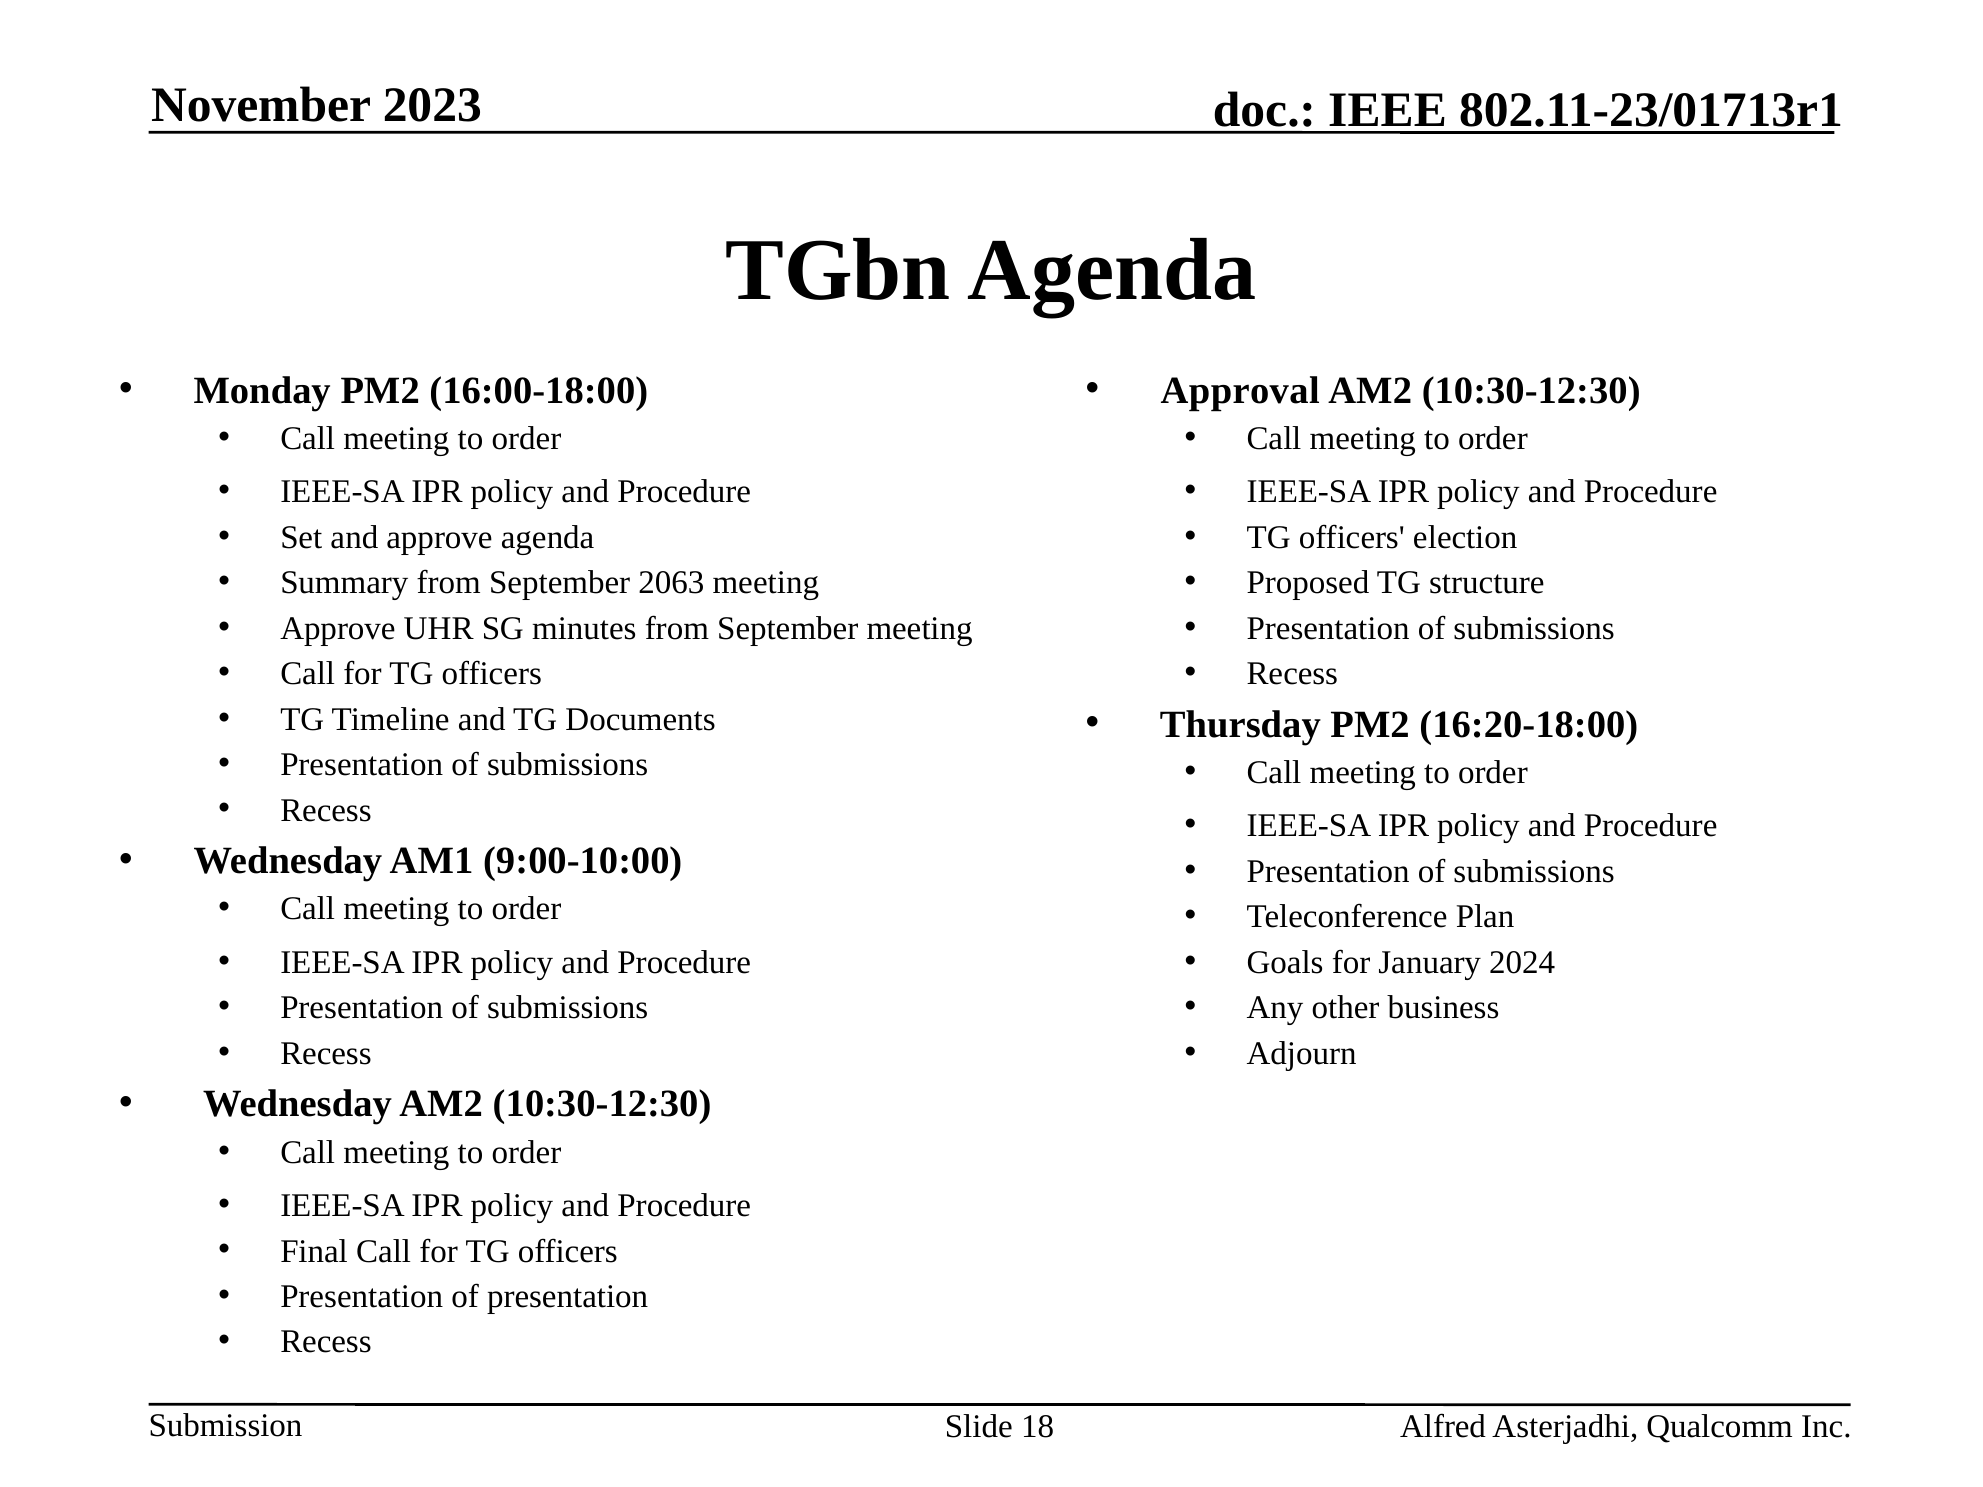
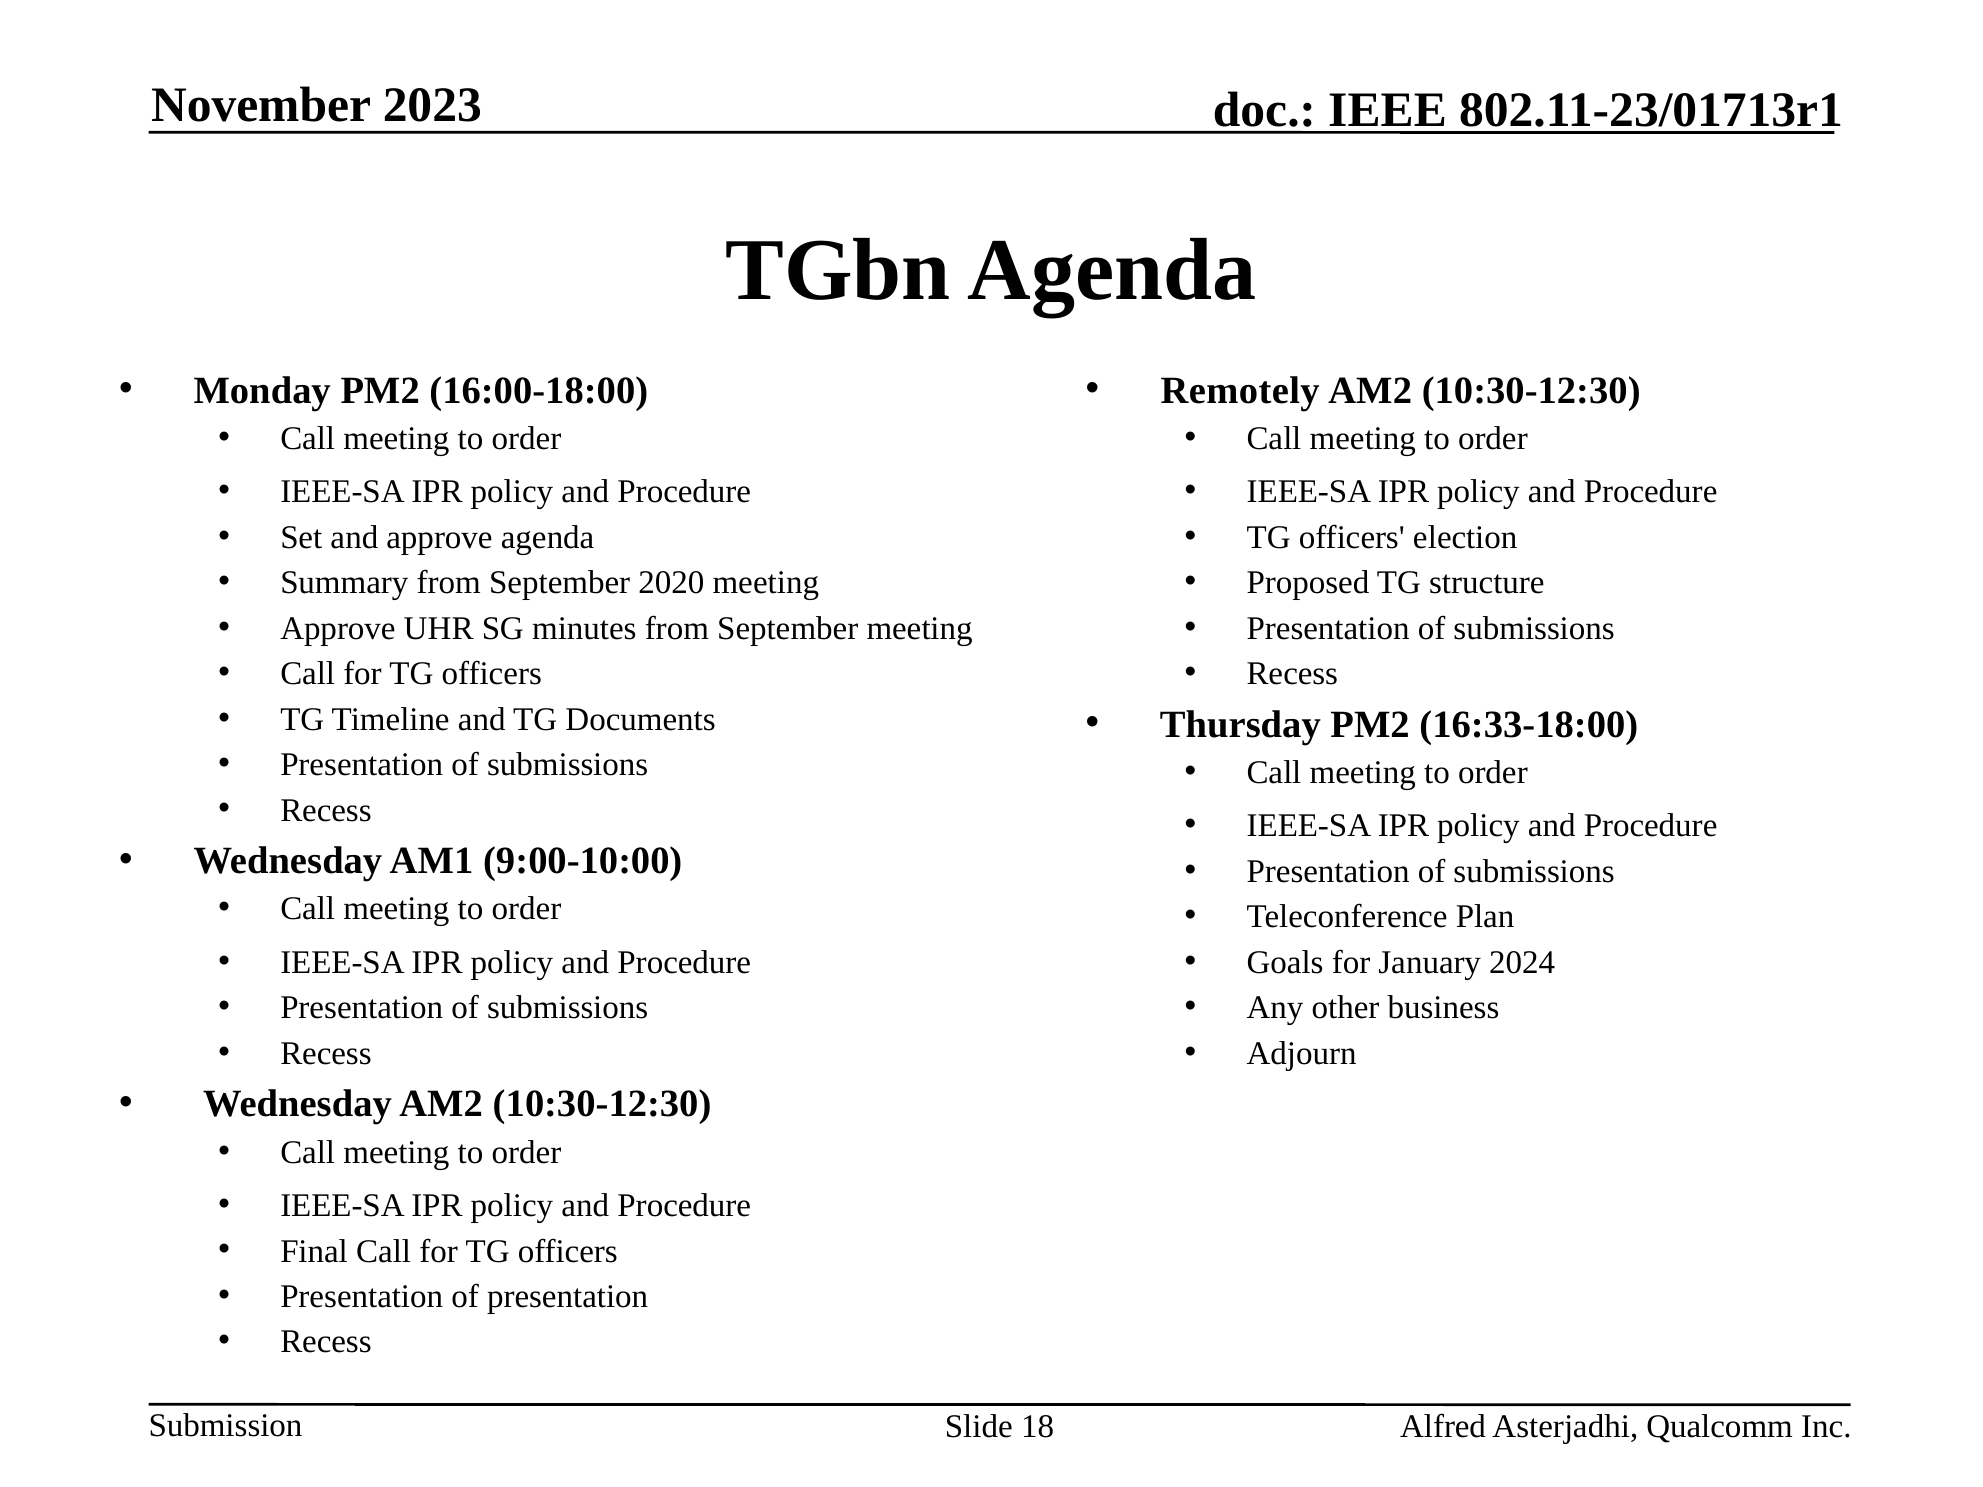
Approval: Approval -> Remotely
2063: 2063 -> 2020
16:20-18:00: 16:20-18:00 -> 16:33-18:00
